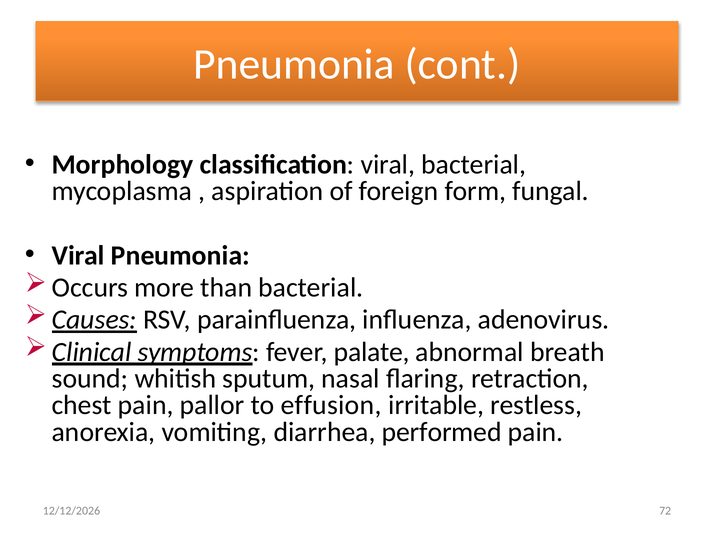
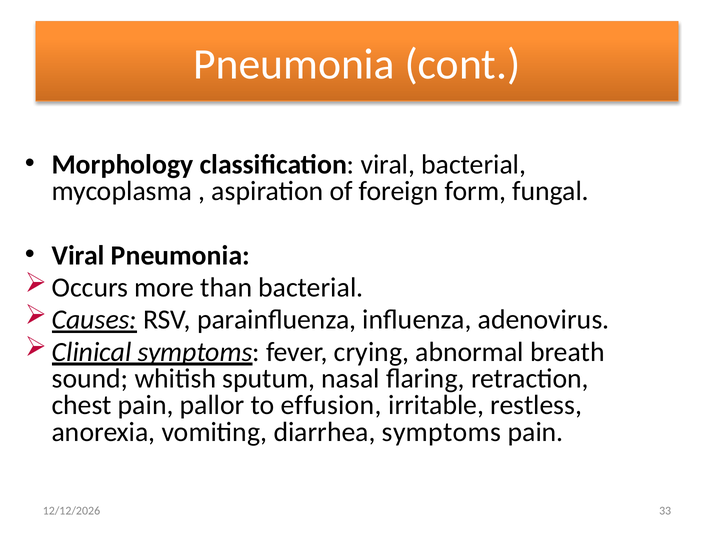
palate: palate -> crying
diarrhea performed: performed -> symptoms
72: 72 -> 33
